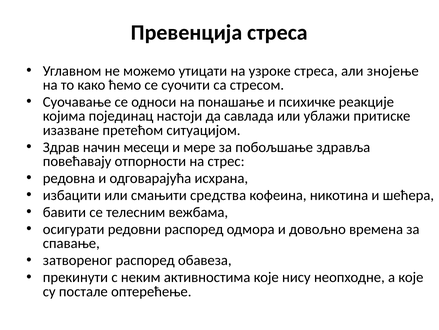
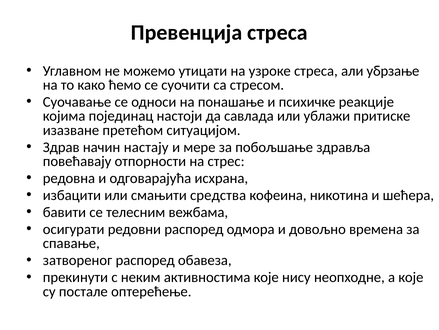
знојење: знојење -> убрзање
месеци: месеци -> настају
